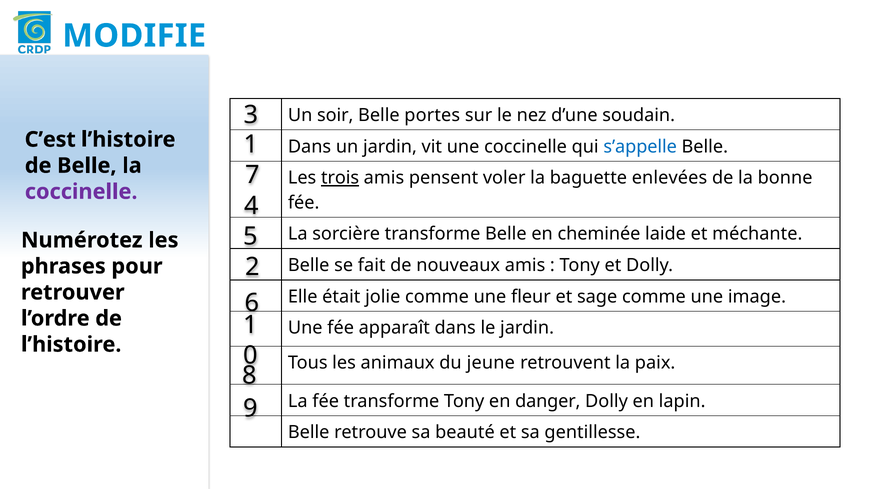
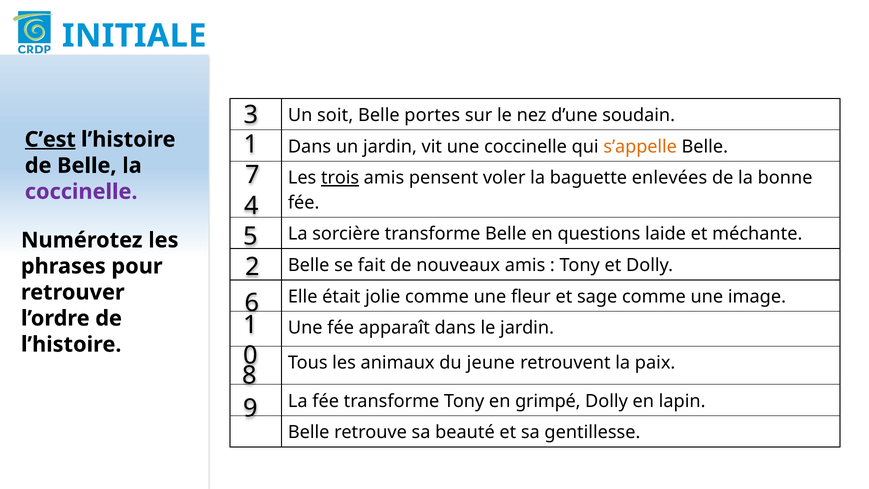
MODIFIE: MODIFIE -> INITIALE
soir: soir -> soit
C’est underline: none -> present
s’appelle colour: blue -> orange
cheminée: cheminée -> questions
danger: danger -> grimpé
